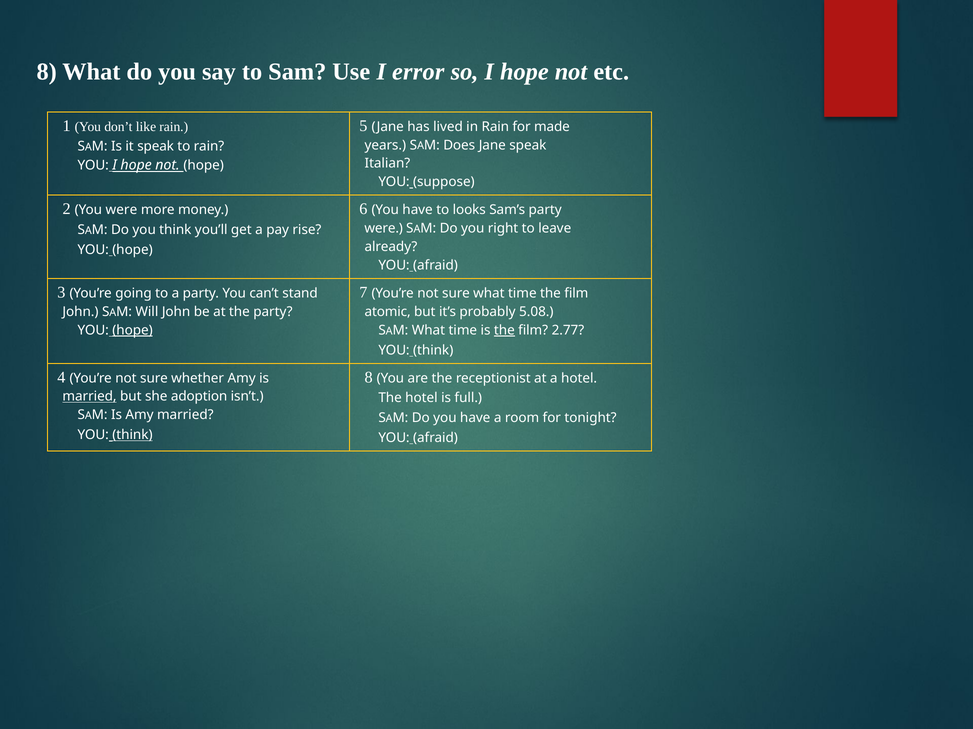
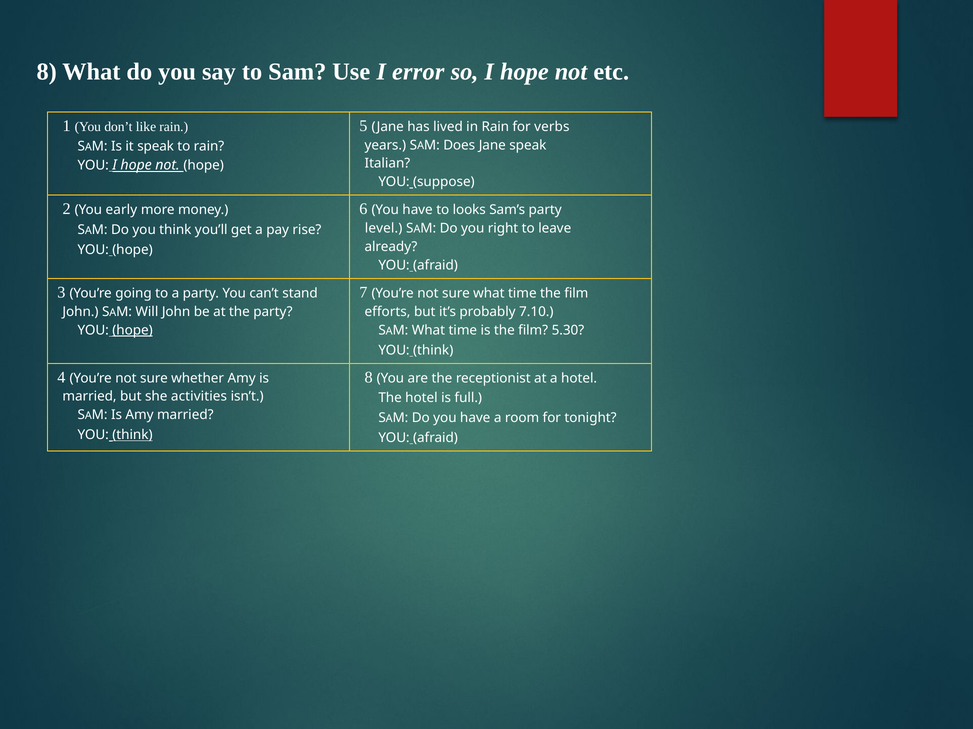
made: made -> verbs
You were: were -> early
were at (384, 229): were -> level
atomic: atomic -> efforts
5.08: 5.08 -> 7.10
the at (504, 330) underline: present -> none
2.77: 2.77 -> 5.30
married at (90, 397) underline: present -> none
adoption: adoption -> activities
